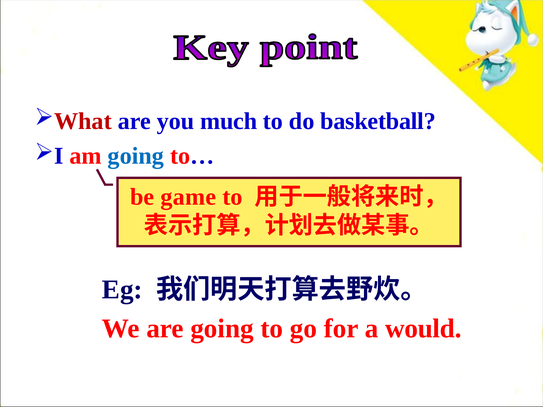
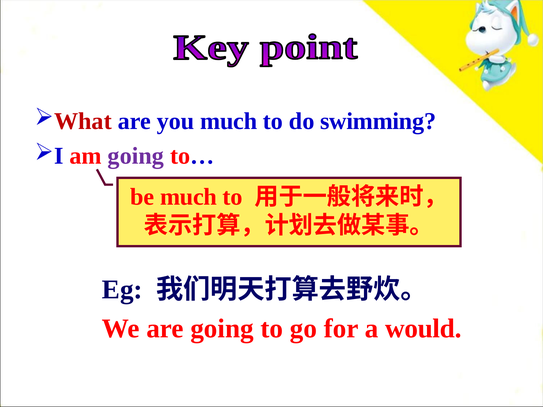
basketball: basketball -> swimming
going at (136, 156) colour: blue -> purple
be game: game -> much
